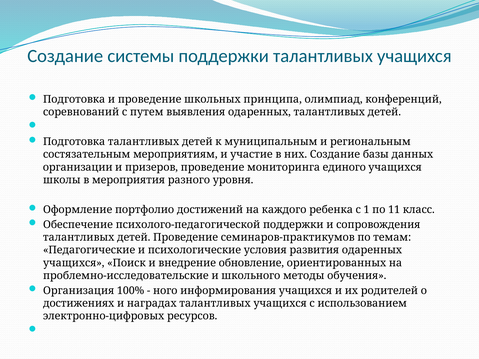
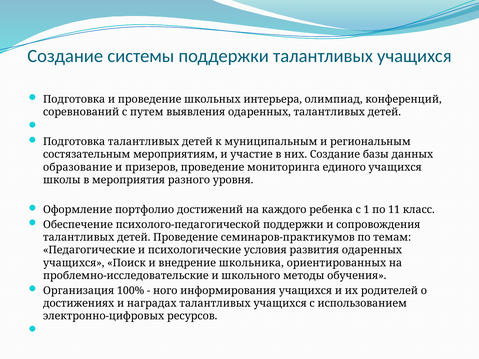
принципа: принципа -> интерьера
организации: организации -> образование
обновление: обновление -> школьника
